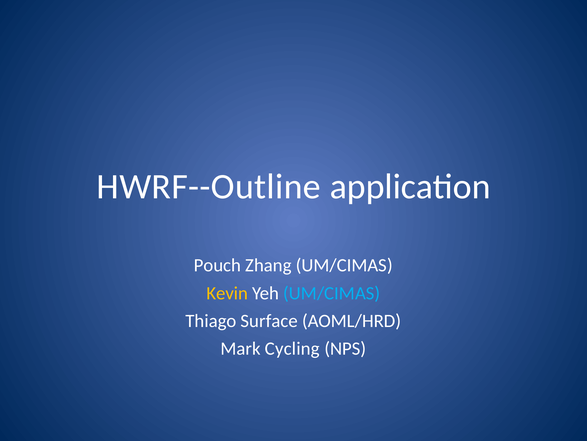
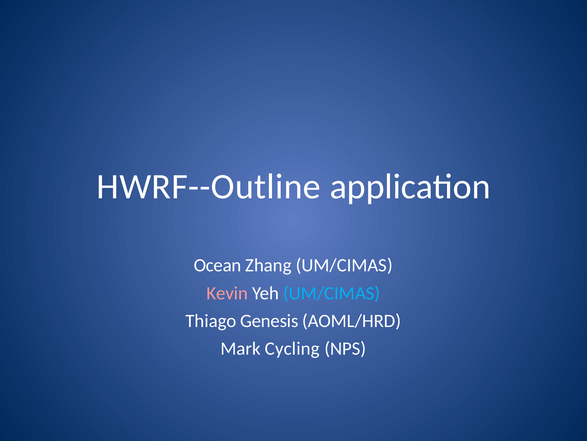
Pouch: Pouch -> Ocean
Kevin colour: yellow -> pink
Surface: Surface -> Genesis
